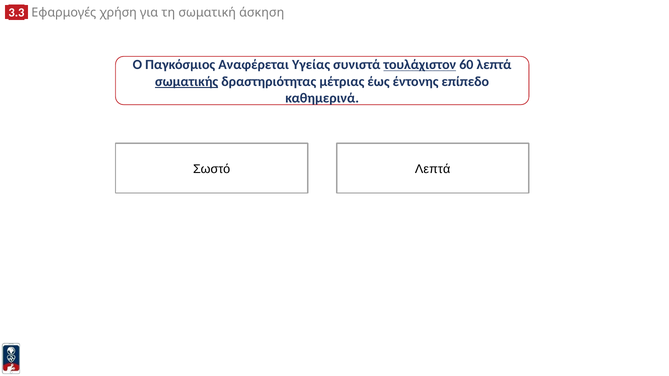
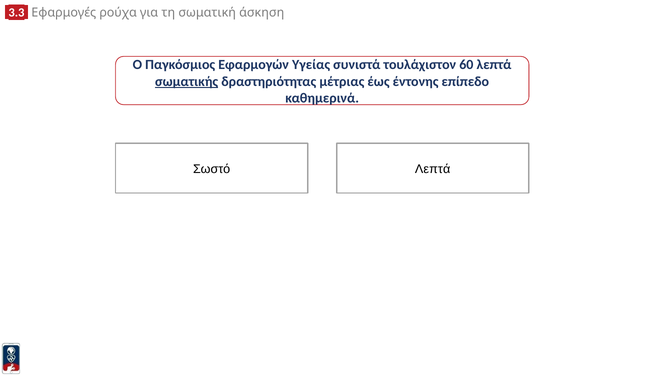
χρήση: χρήση -> ρούχα
Αναφέρεται: Αναφέρεται -> Εφαρμογών
τουλάχιστον underline: present -> none
